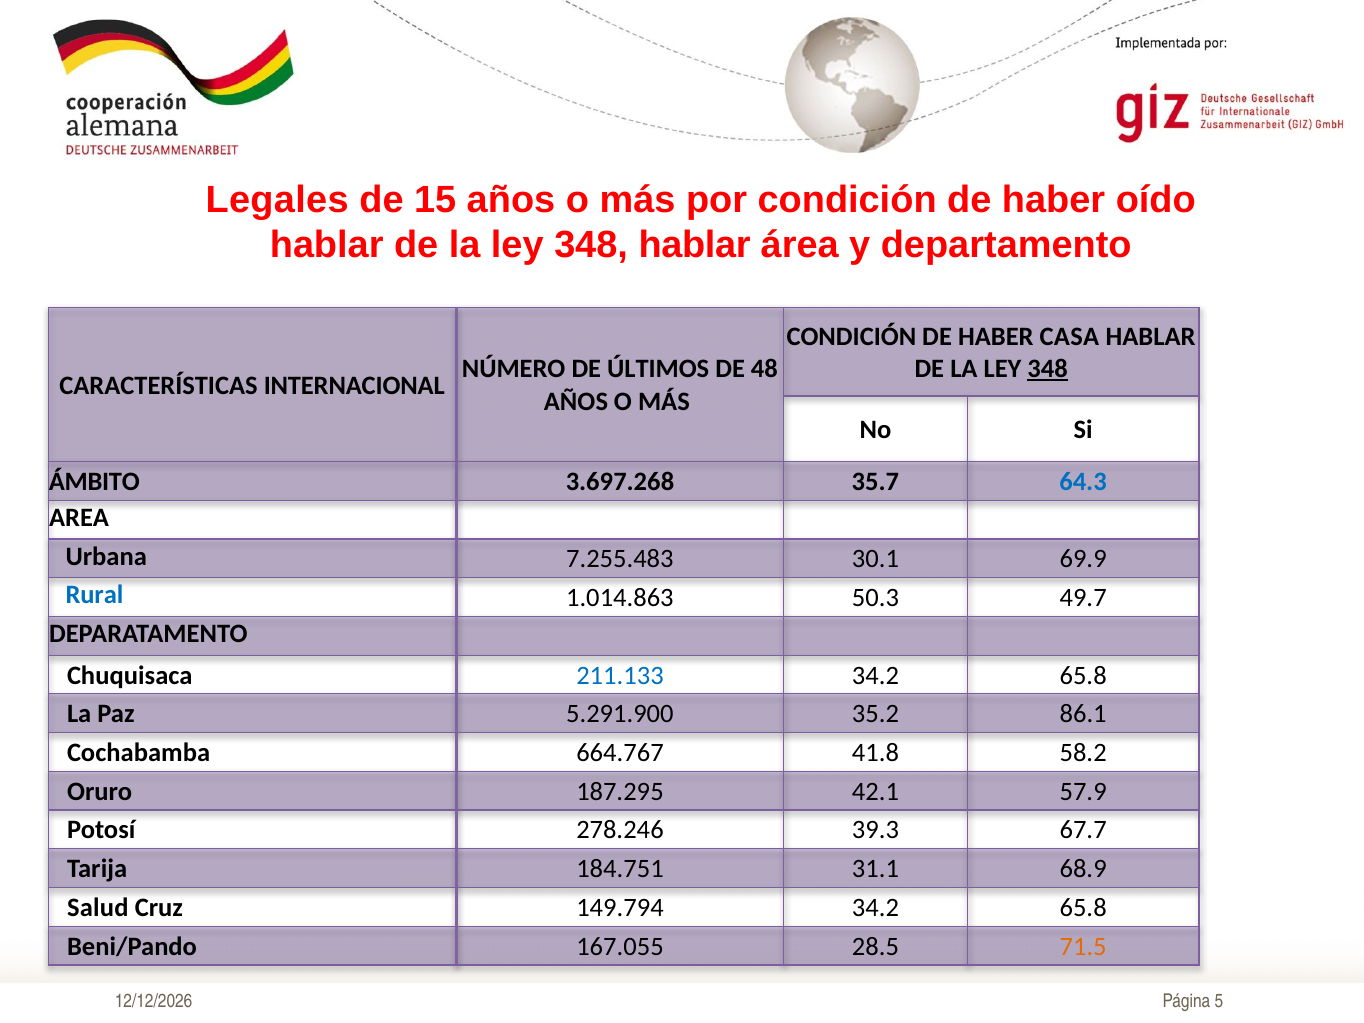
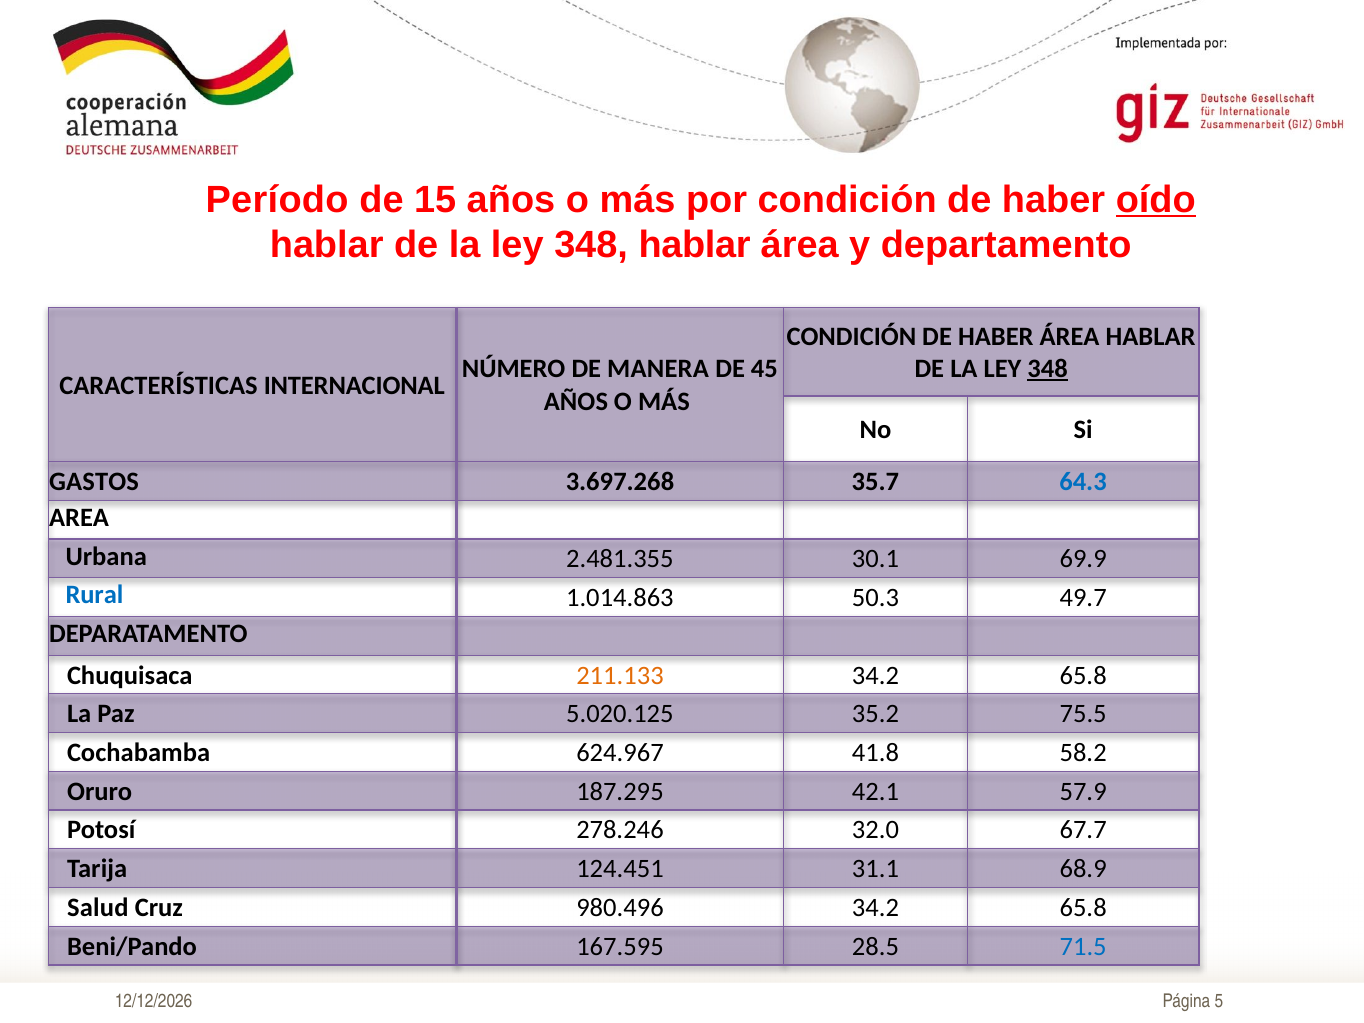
Legales: Legales -> Período
oído underline: none -> present
HABER CASA: CASA -> ÁREA
ÚLTIMOS: ÚLTIMOS -> MANERA
48: 48 -> 45
ÁMBITO: ÁMBITO -> GASTOS
7.255.483: 7.255.483 -> 2.481.355
211.133 colour: blue -> orange
5.291.900: 5.291.900 -> 5.020.125
86.1: 86.1 -> 75.5
664.767: 664.767 -> 624.967
39.3: 39.3 -> 32.0
184.751: 184.751 -> 124.451
149.794: 149.794 -> 980.496
167.055: 167.055 -> 167.595
71.5 colour: orange -> blue
